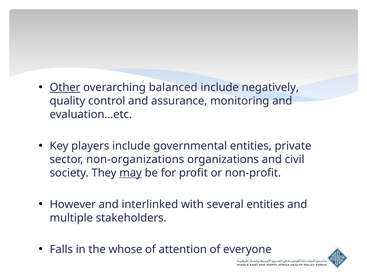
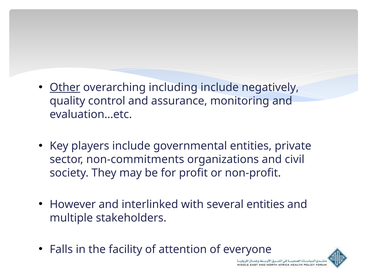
balanced: balanced -> including
non-organizations: non-organizations -> non-commitments
may underline: present -> none
whose: whose -> facility
